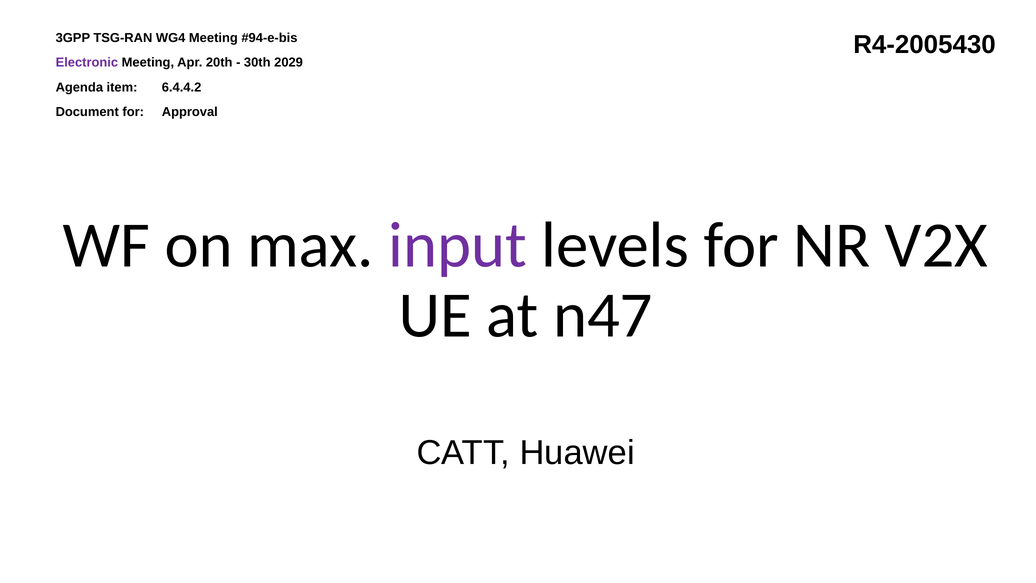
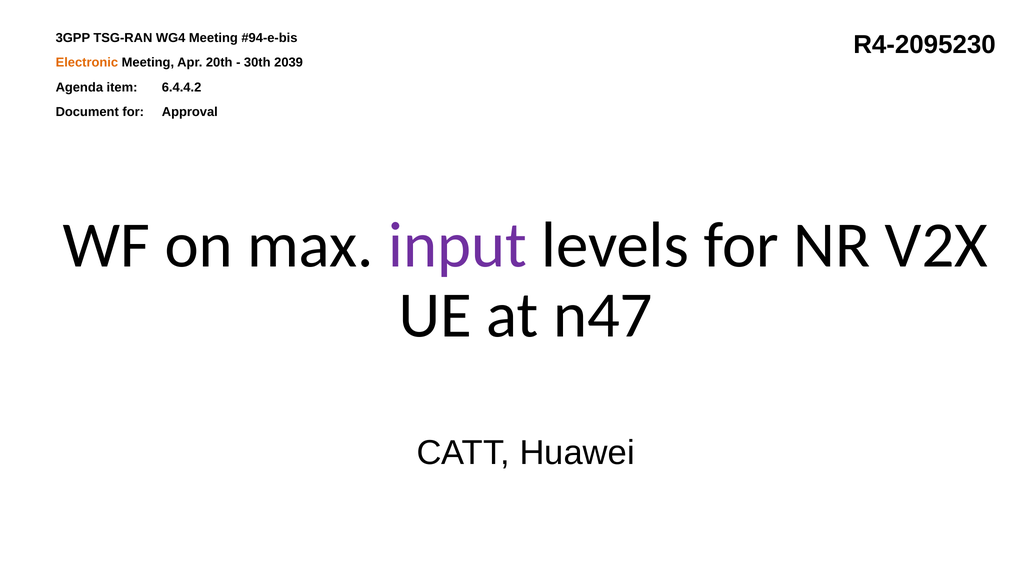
R4-2005430: R4-2005430 -> R4-2095230
Electronic colour: purple -> orange
2029: 2029 -> 2039
